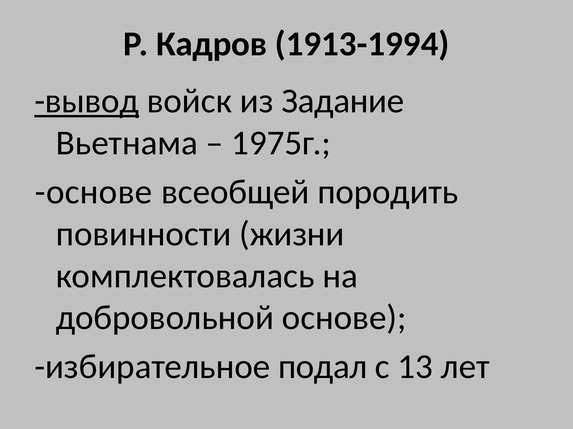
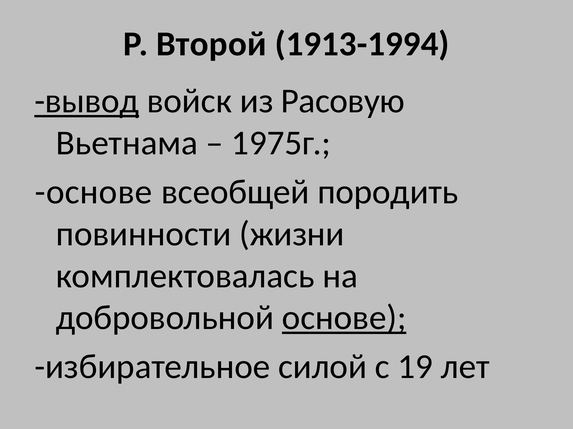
Кадров: Кадров -> Второй
Задание: Задание -> Расовую
основе at (344, 318) underline: none -> present
подал: подал -> силой
13: 13 -> 19
